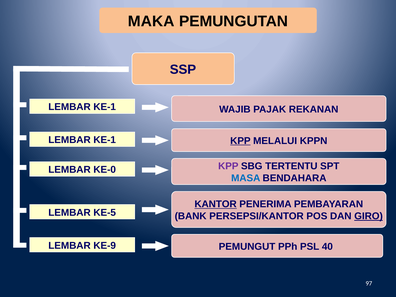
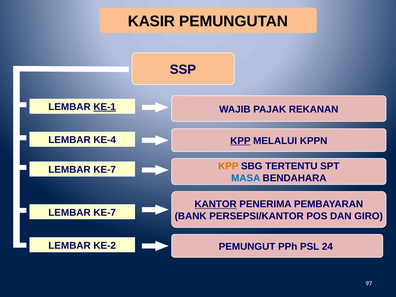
MAKA: MAKA -> KASIR
KE-1 at (105, 107) underline: none -> present
KE-1 at (105, 140): KE-1 -> KE-4
KPP at (228, 166) colour: purple -> orange
KE-0 at (105, 170): KE-0 -> KE-7
KE-5 at (105, 212): KE-5 -> KE-7
GIRO underline: present -> none
KE-9: KE-9 -> KE-2
40: 40 -> 24
